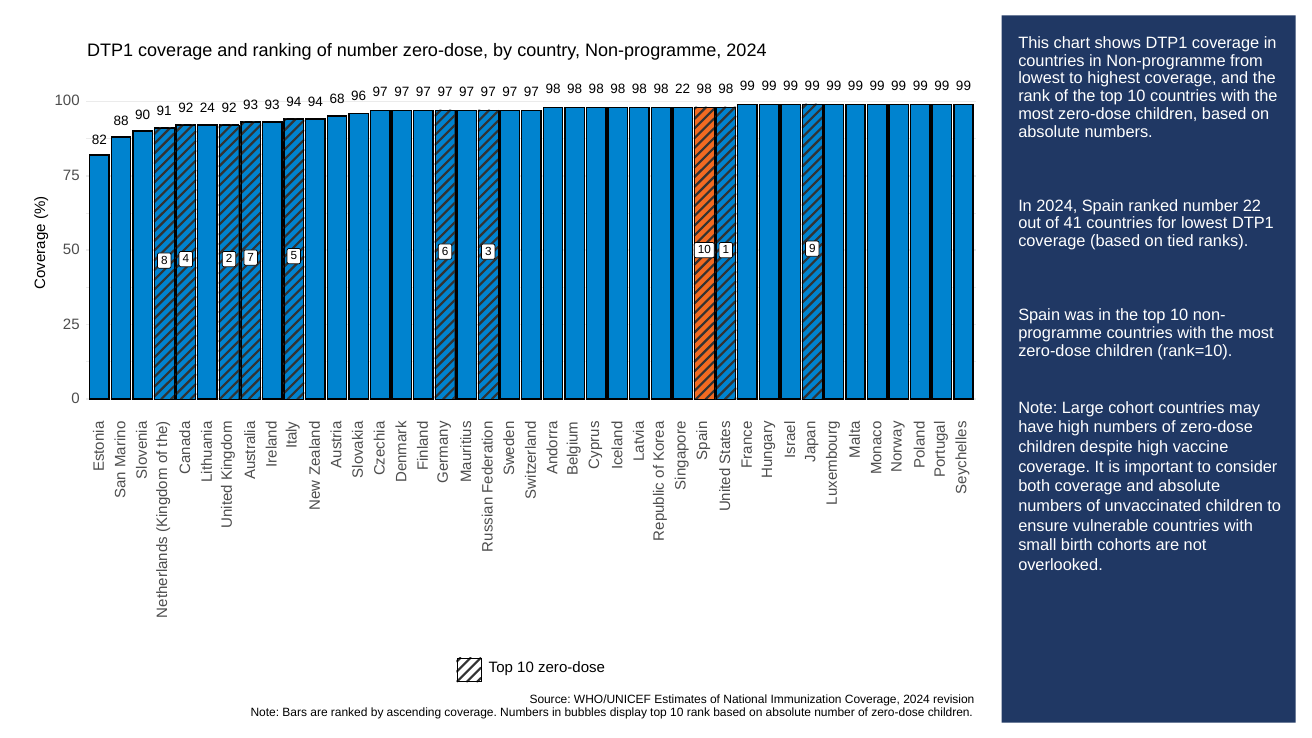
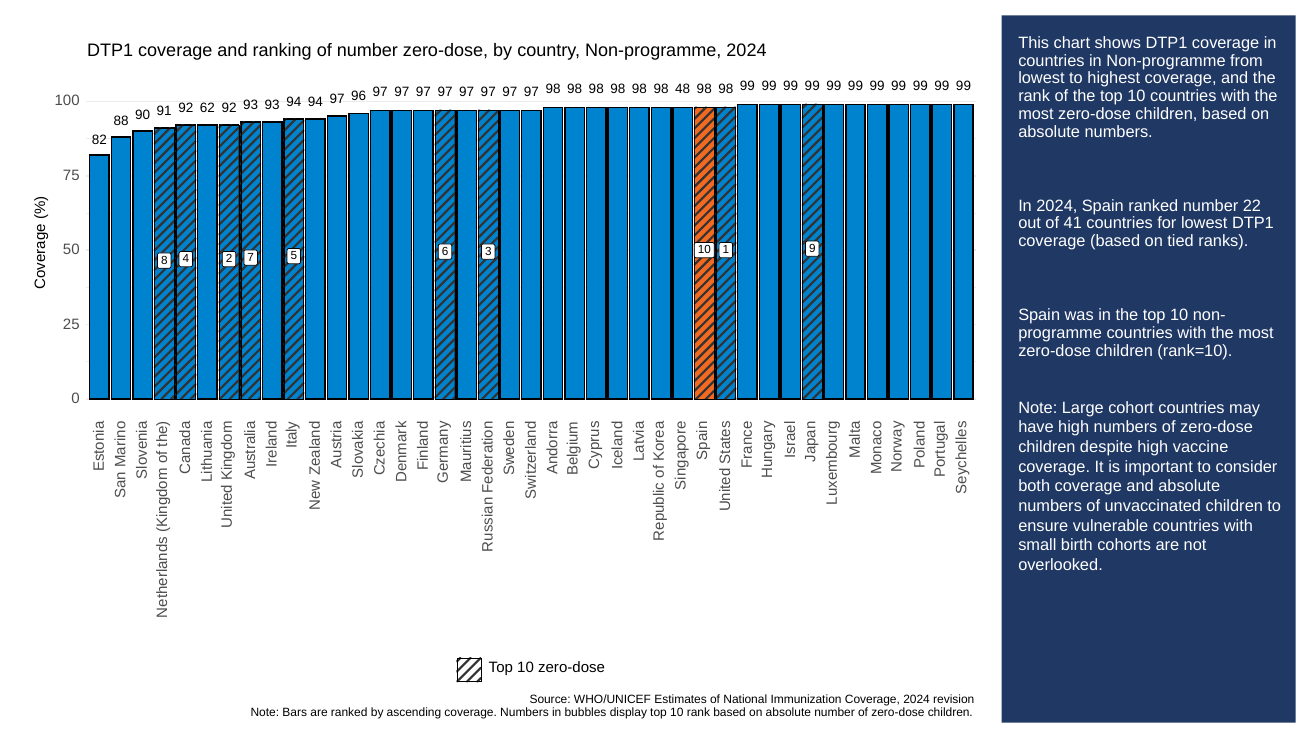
98 22: 22 -> 48
24: 24 -> 62
94 68: 68 -> 97
